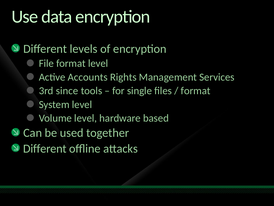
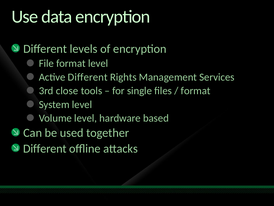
Active Accounts: Accounts -> Different
since: since -> close
